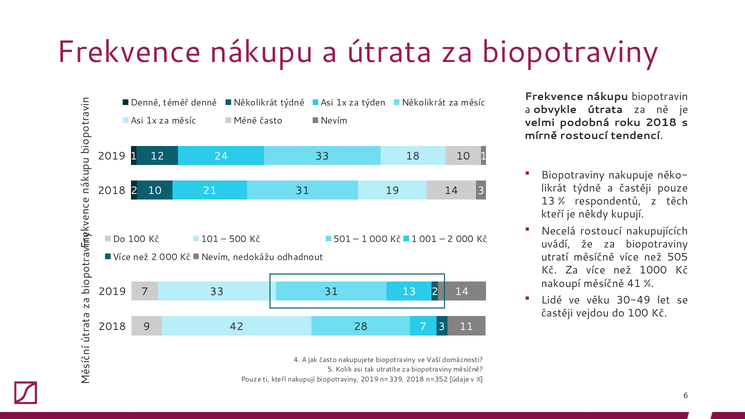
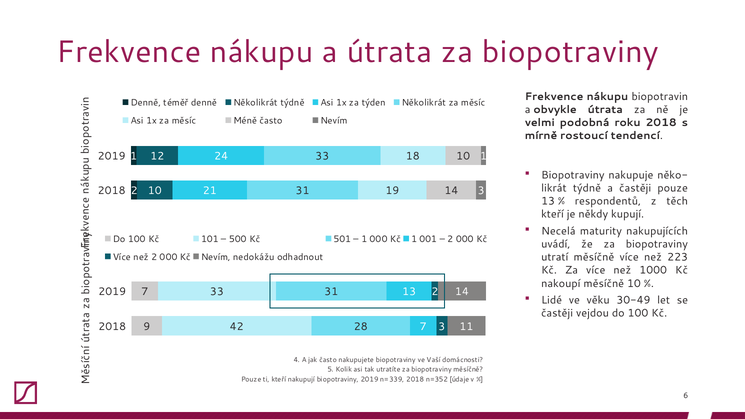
Necelá rostoucí: rostoucí -> maturity
505: 505 -> 223
měsíčně 41: 41 -> 10
